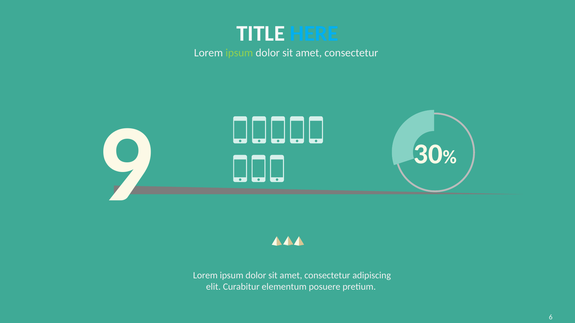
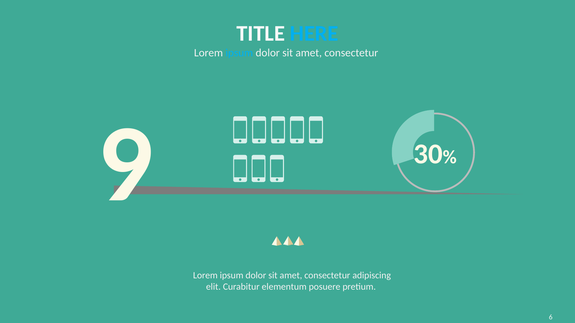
ipsum at (239, 53) colour: light green -> light blue
